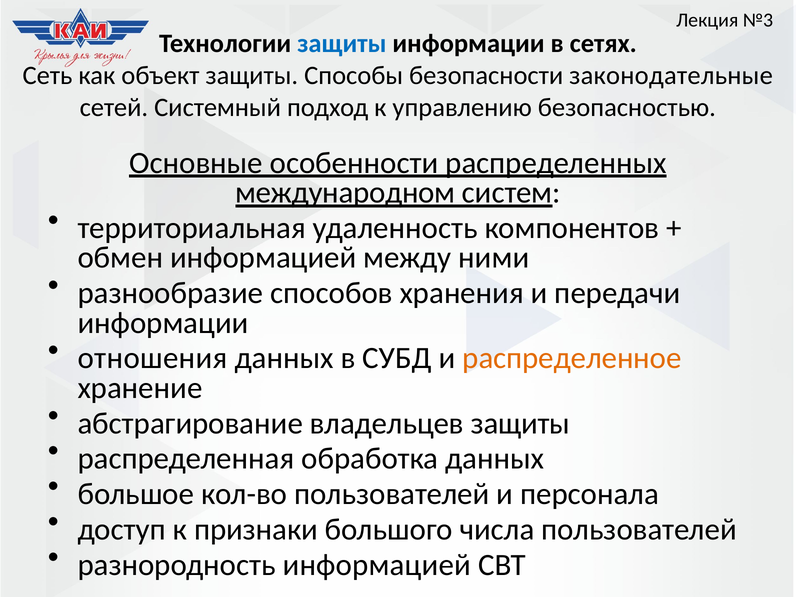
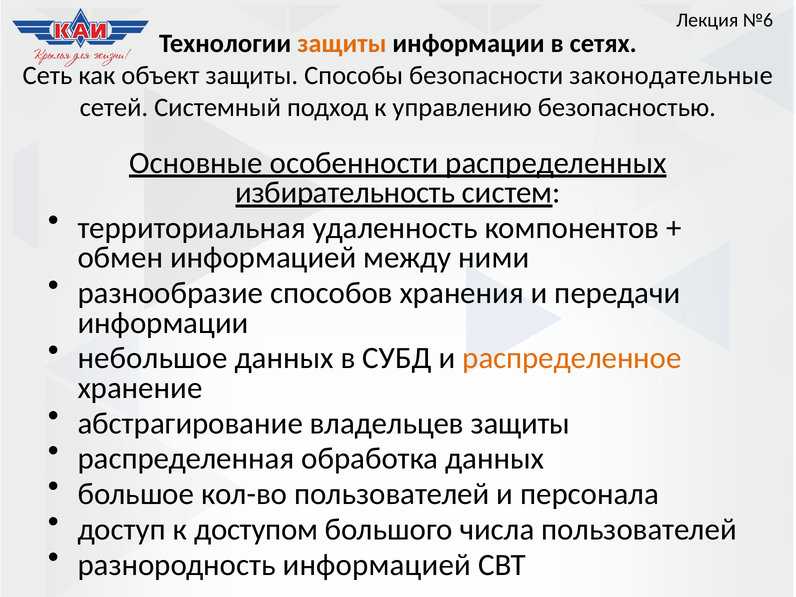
№3: №3 -> №6
защиты at (342, 44) colour: blue -> orange
международном: международном -> избирательность
отношения: отношения -> небольшое
признаки: признаки -> доступом
